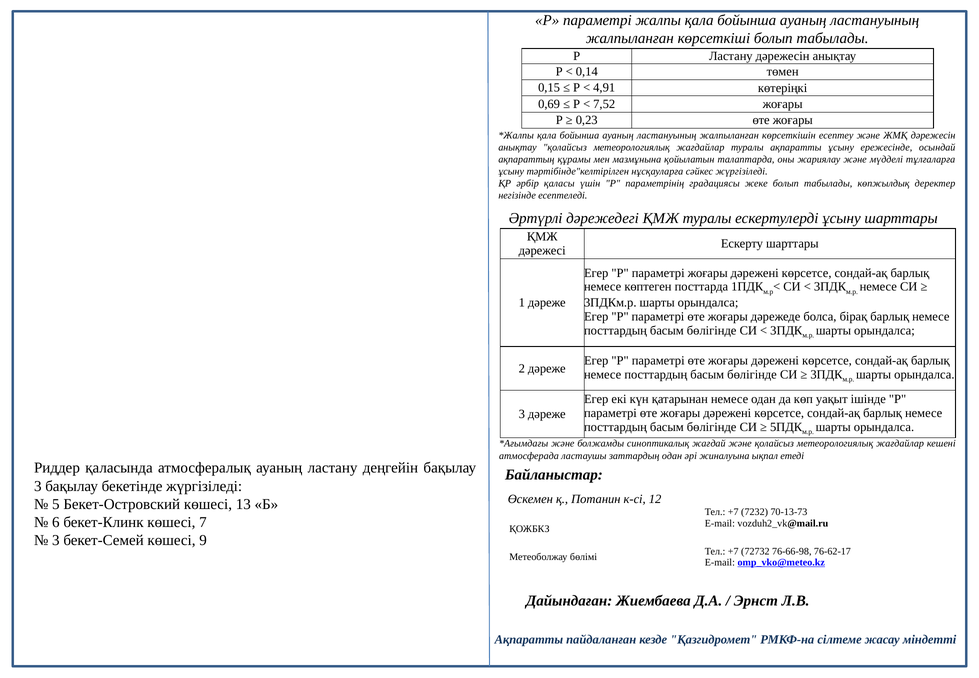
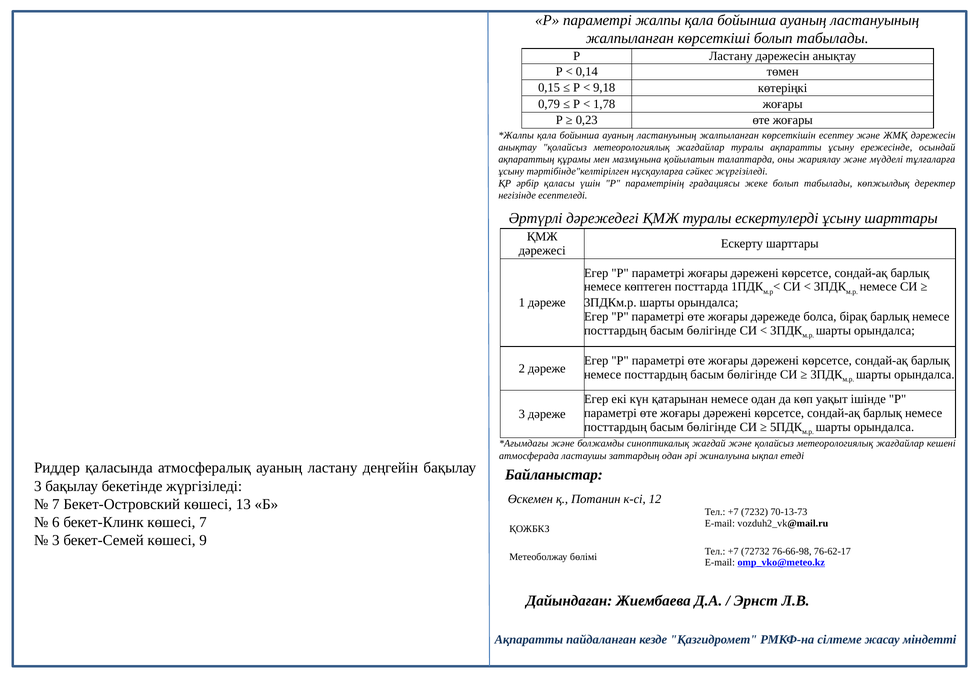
4,91: 4,91 -> 9,18
0,69: 0,69 -> 0,79
7,52: 7,52 -> 1,78
5 at (56, 504): 5 -> 7
